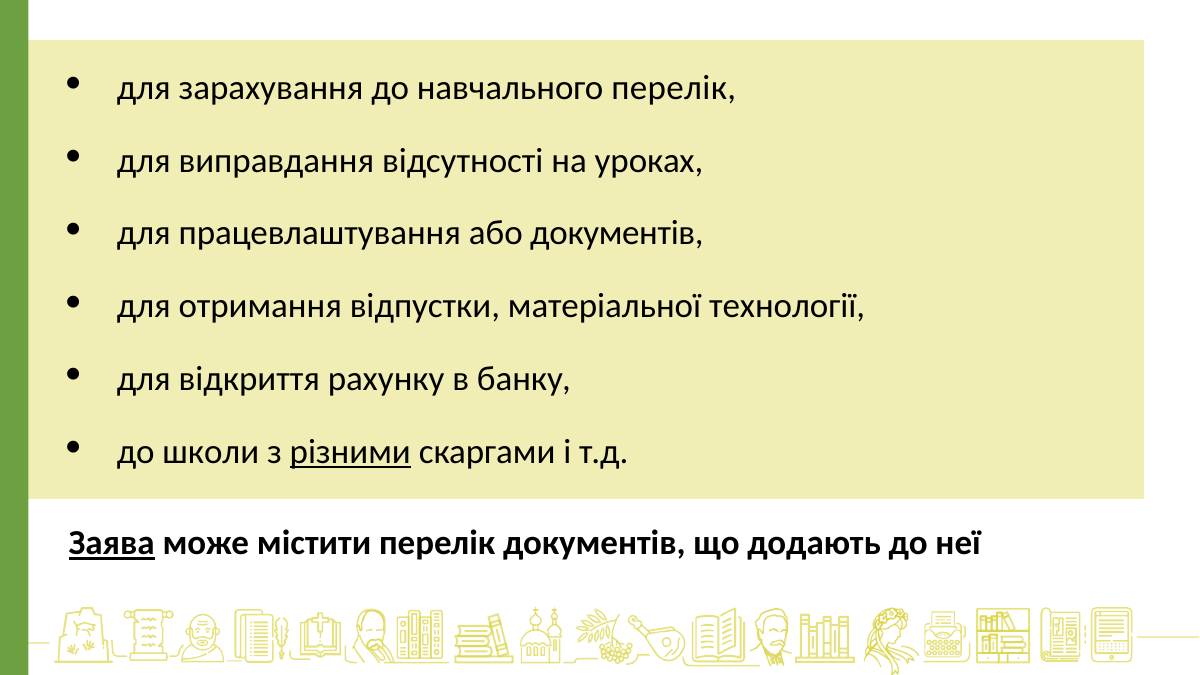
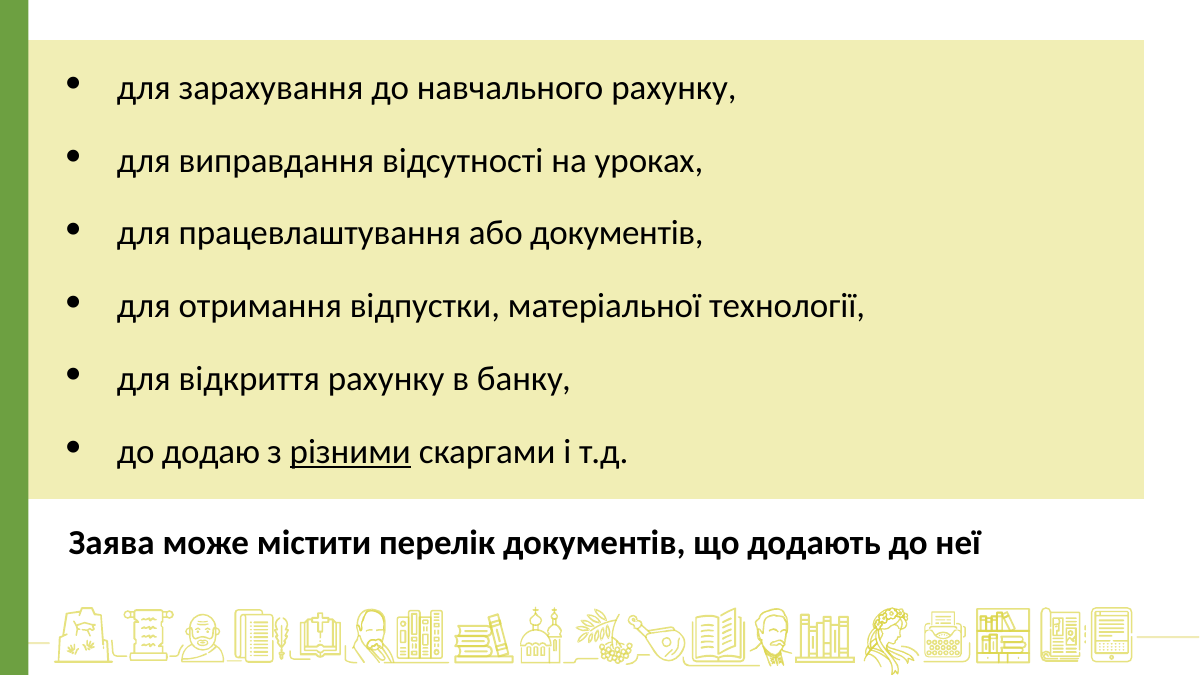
навчального перелік: перелік -> рахунку
школи: школи -> додаю
Заява underline: present -> none
